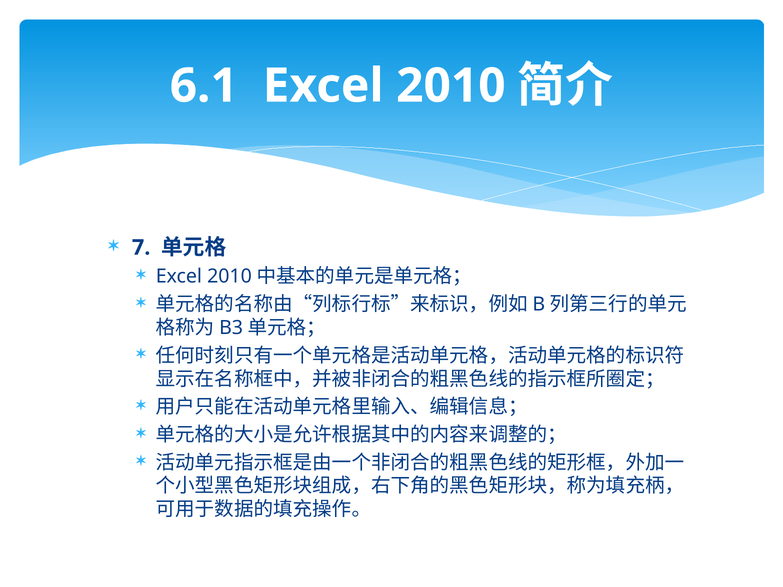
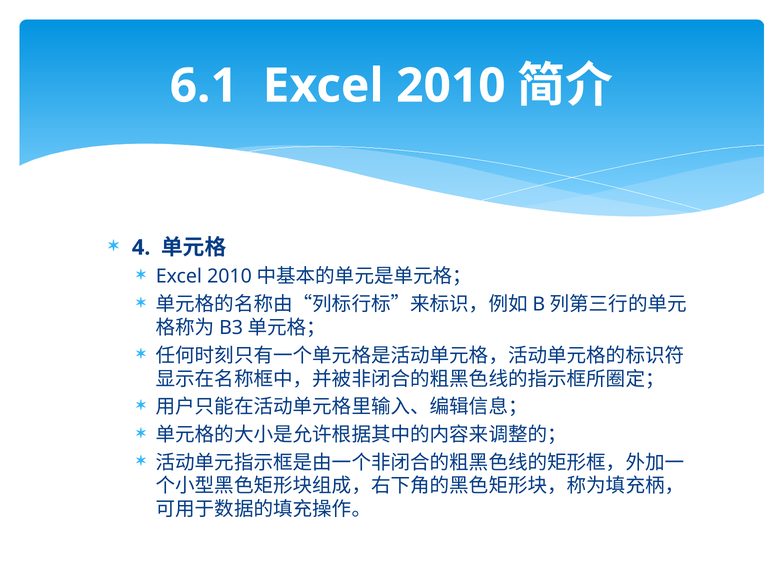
7: 7 -> 4
